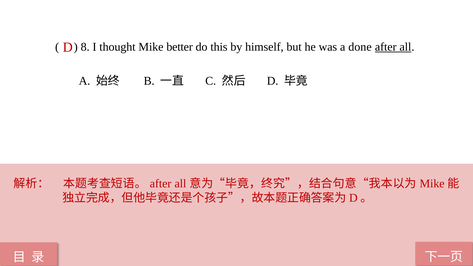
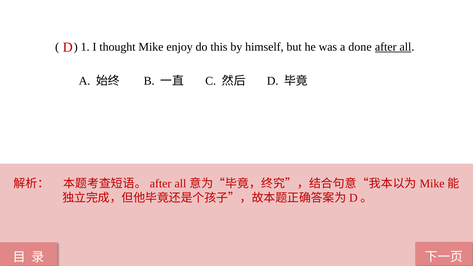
8: 8 -> 1
better: better -> enjoy
